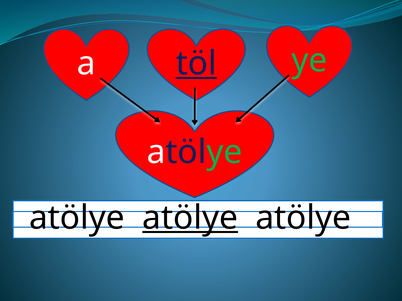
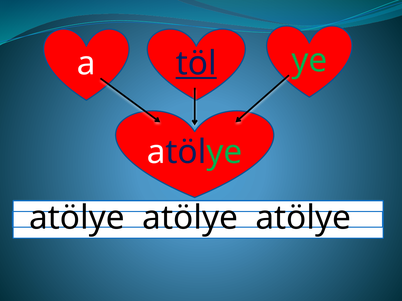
atölye at (190, 218) underline: present -> none
